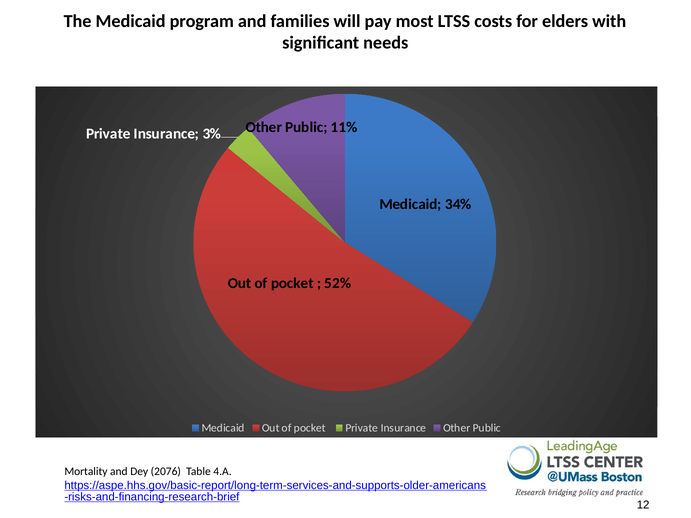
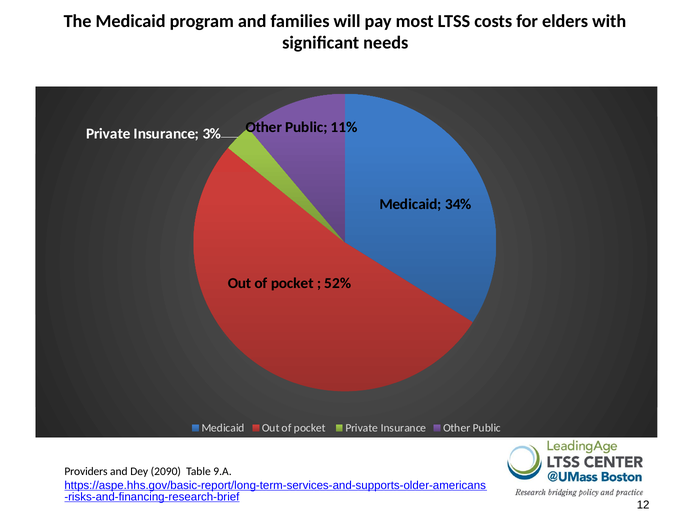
Mortality: Mortality -> Providers
2076: 2076 -> 2090
4.A: 4.A -> 9.A
